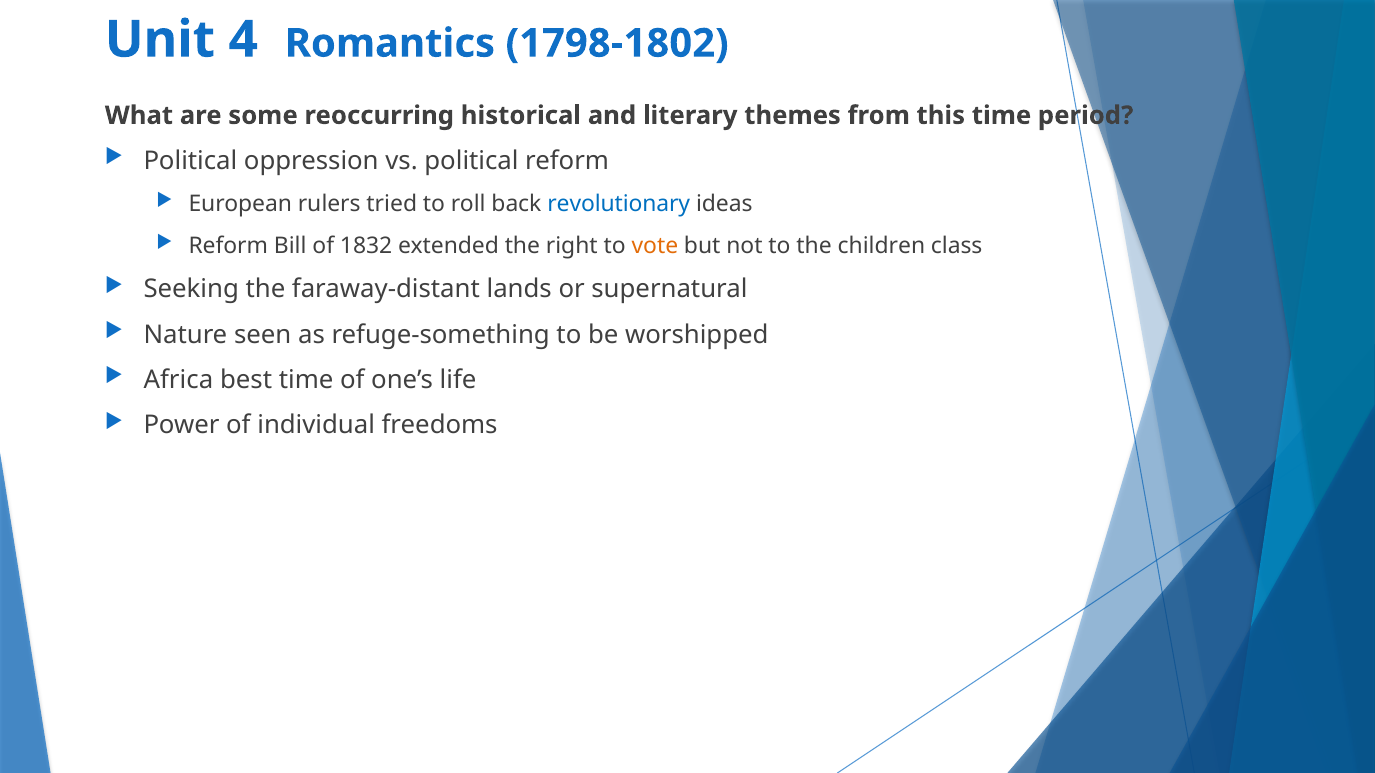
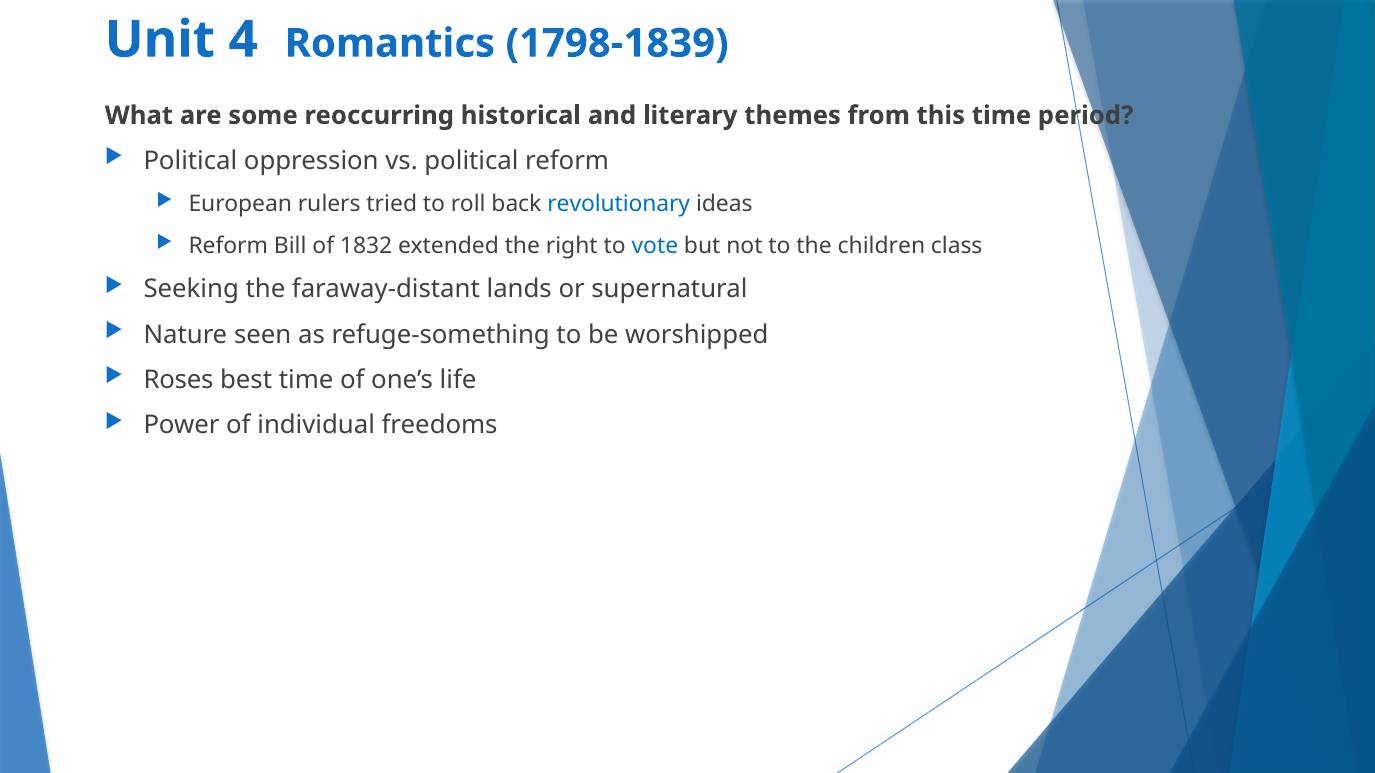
1798-1802: 1798-1802 -> 1798-1839
vote colour: orange -> blue
Africa: Africa -> Roses
